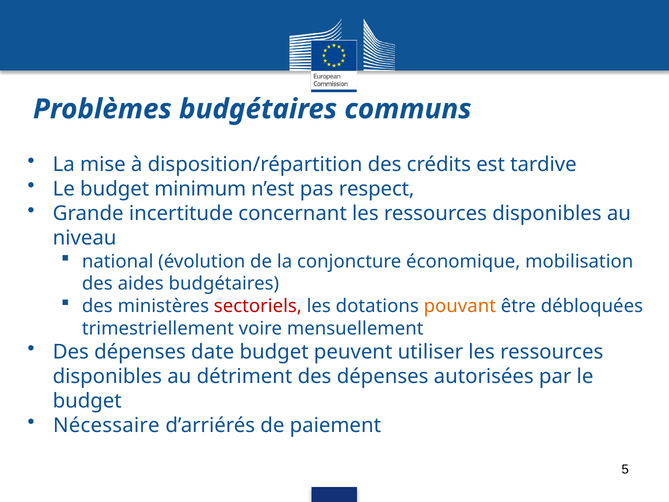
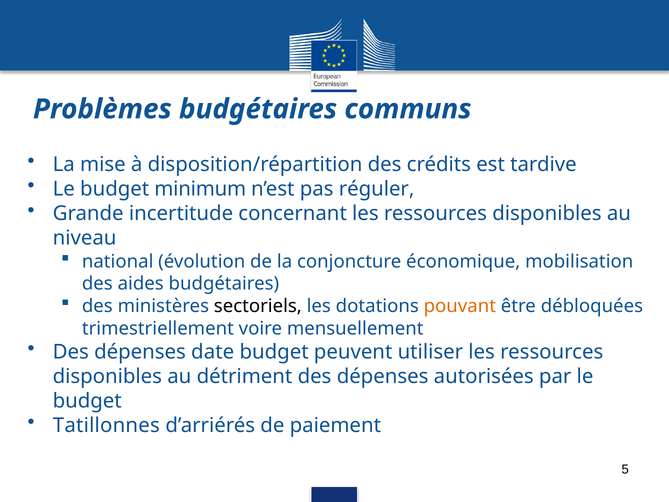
respect: respect -> réguler
sectoriels colour: red -> black
Nécessaire: Nécessaire -> Tatillonnes
